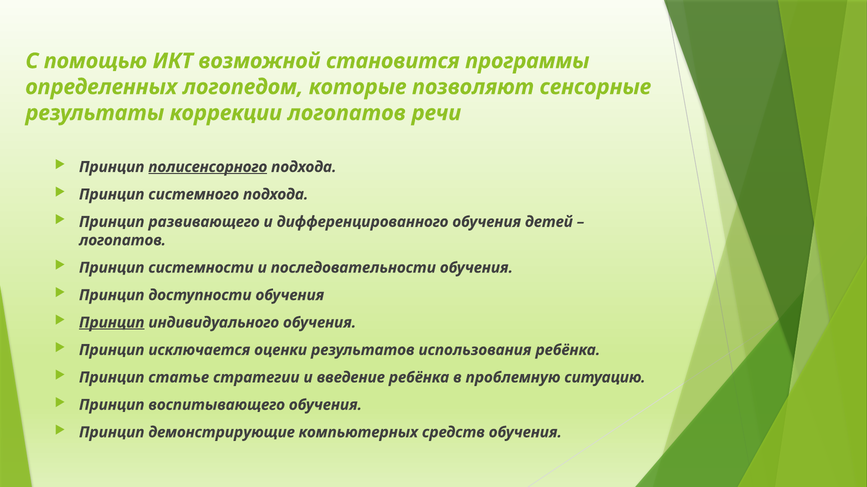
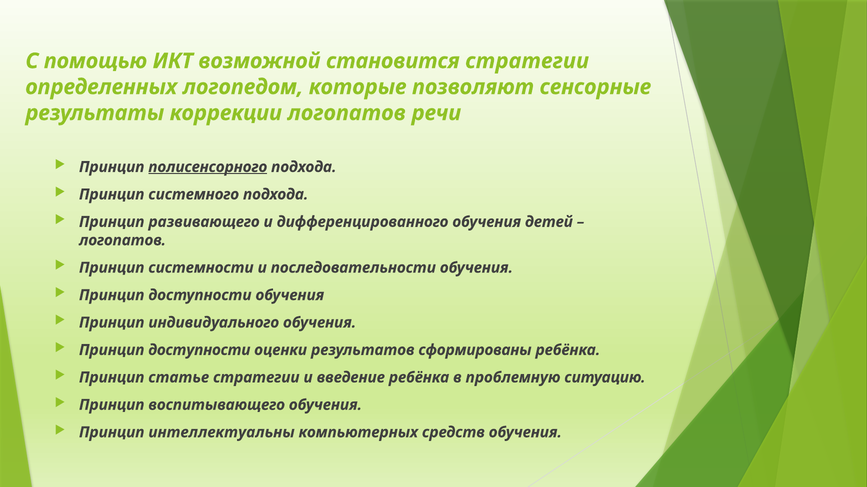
становится программы: программы -> стратегии
Принцип at (112, 323) underline: present -> none
исключается at (199, 350): исключается -> доступности
использования: использования -> сформированы
демонстрирующие: демонстрирующие -> интеллектуальны
